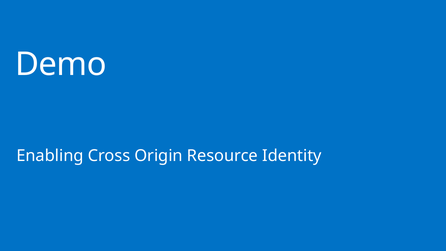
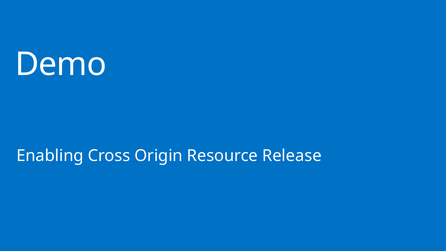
Identity: Identity -> Release
